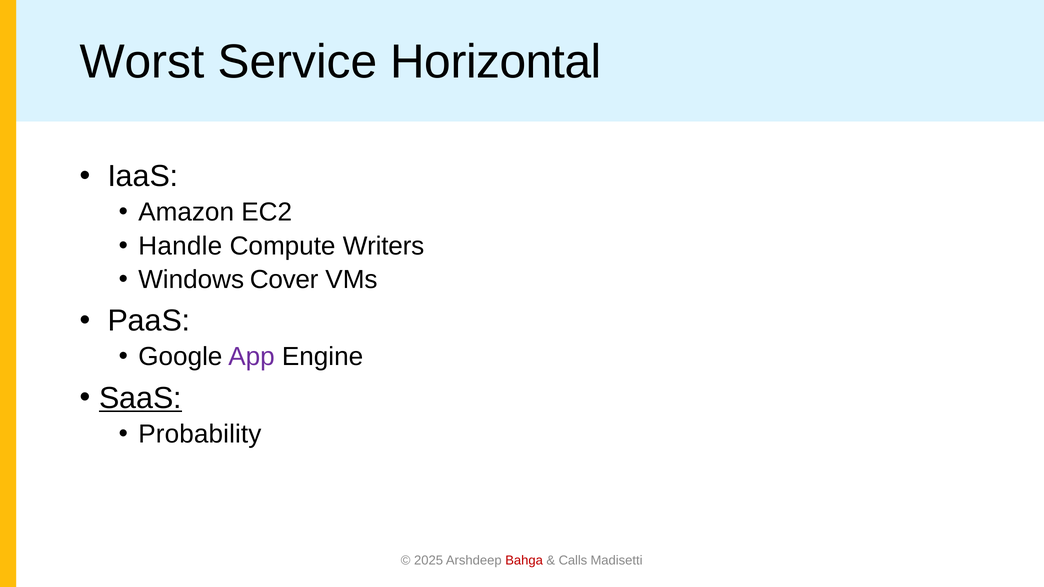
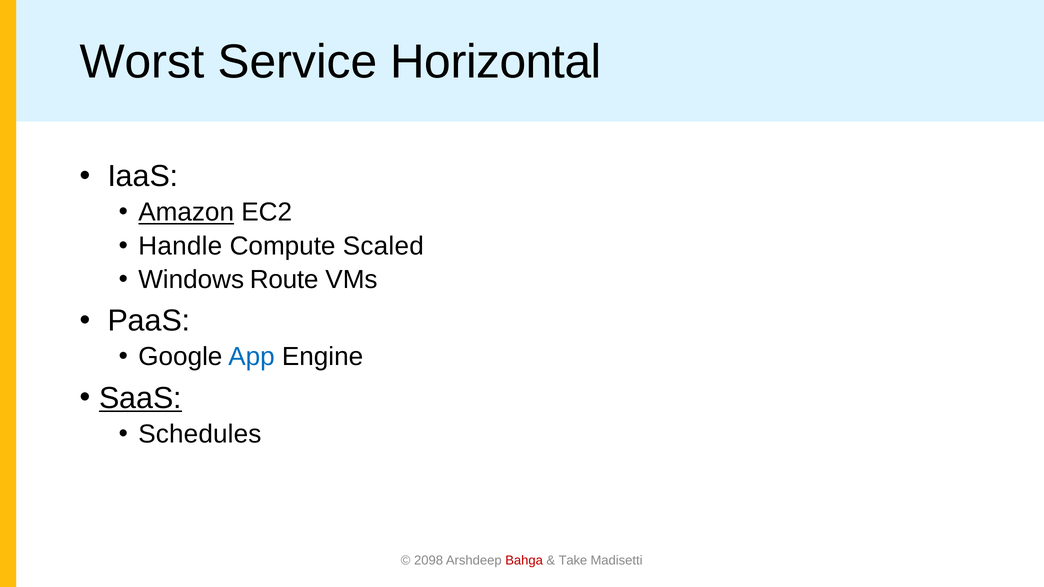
Amazon underline: none -> present
Writers: Writers -> Scaled
Cover: Cover -> Route
App colour: purple -> blue
Probability: Probability -> Schedules
2025: 2025 -> 2098
Calls: Calls -> Take
